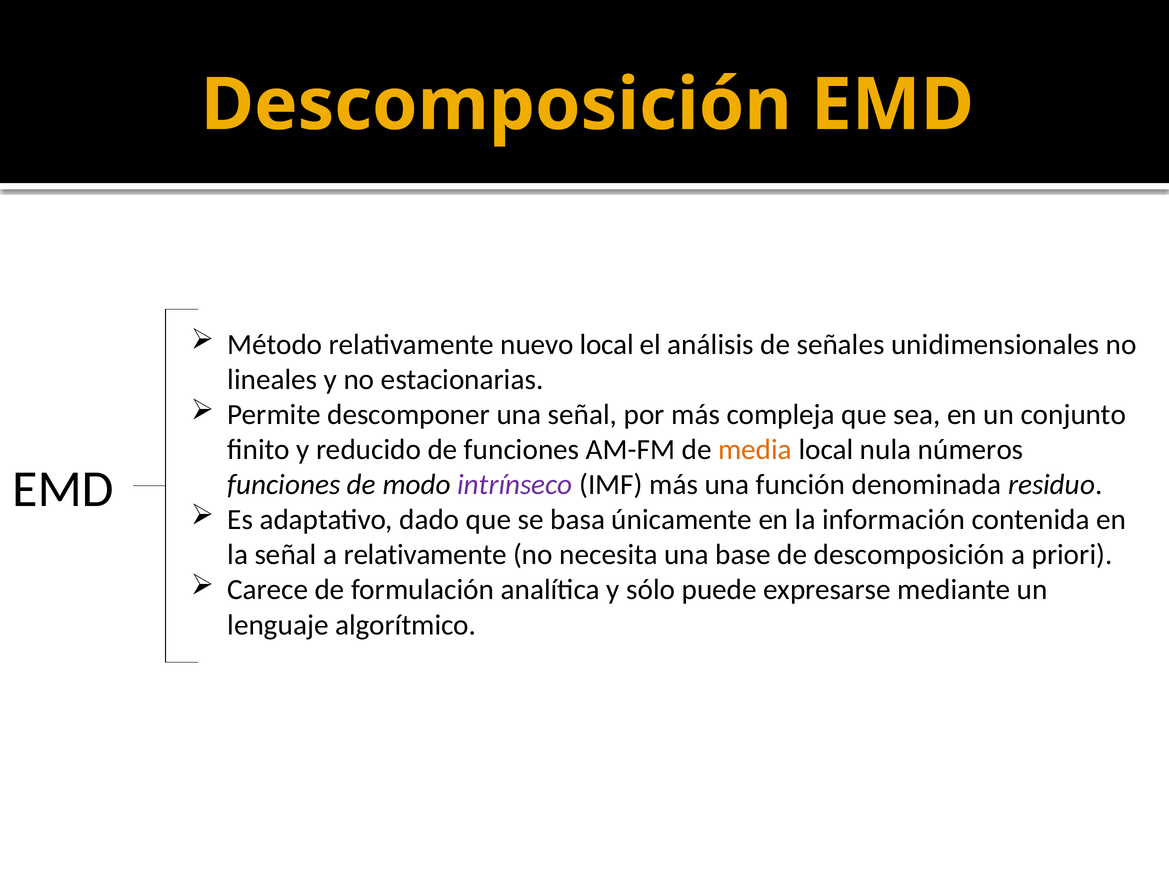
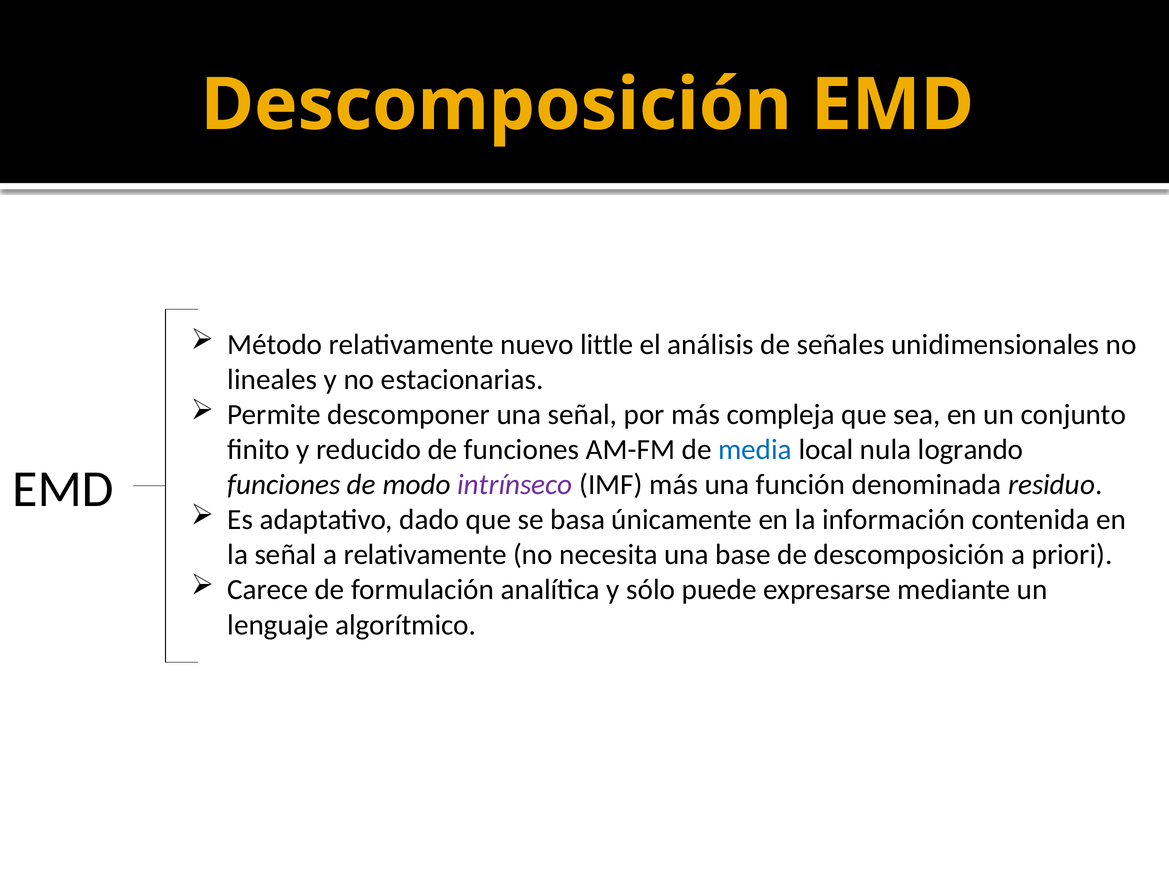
nuevo local: local -> little
media colour: orange -> blue
números: números -> logrando
